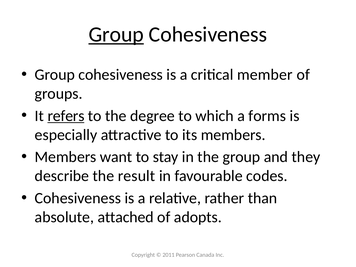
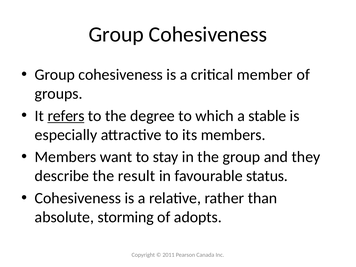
Group at (116, 34) underline: present -> none
forms: forms -> stable
codes: codes -> status
attached: attached -> storming
